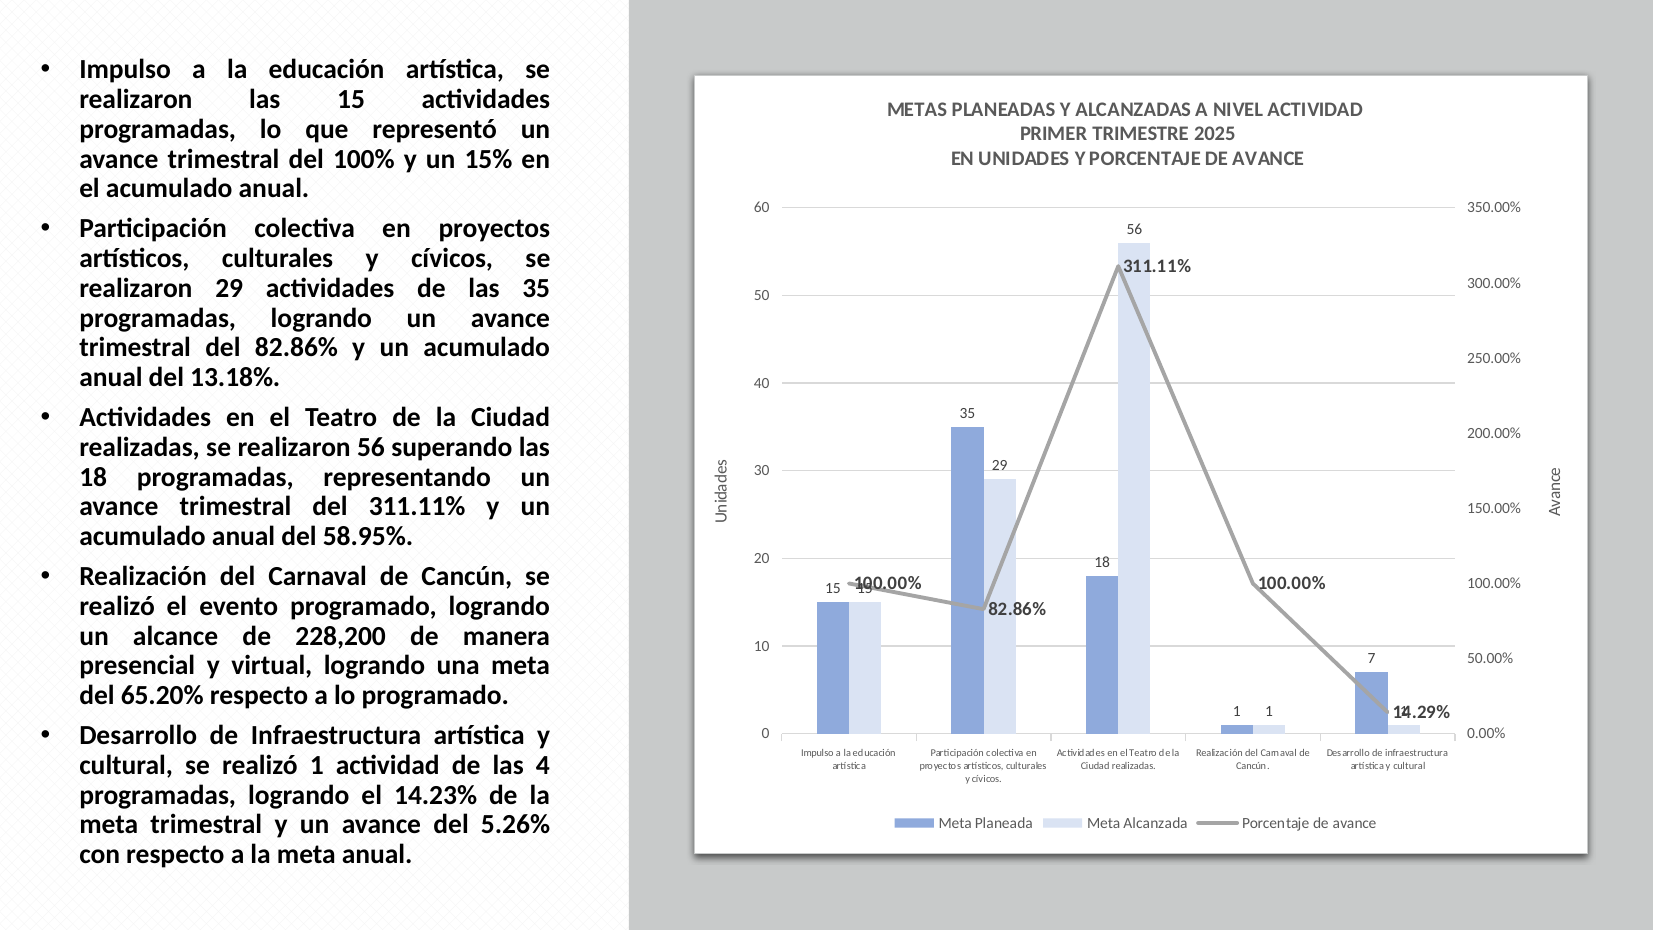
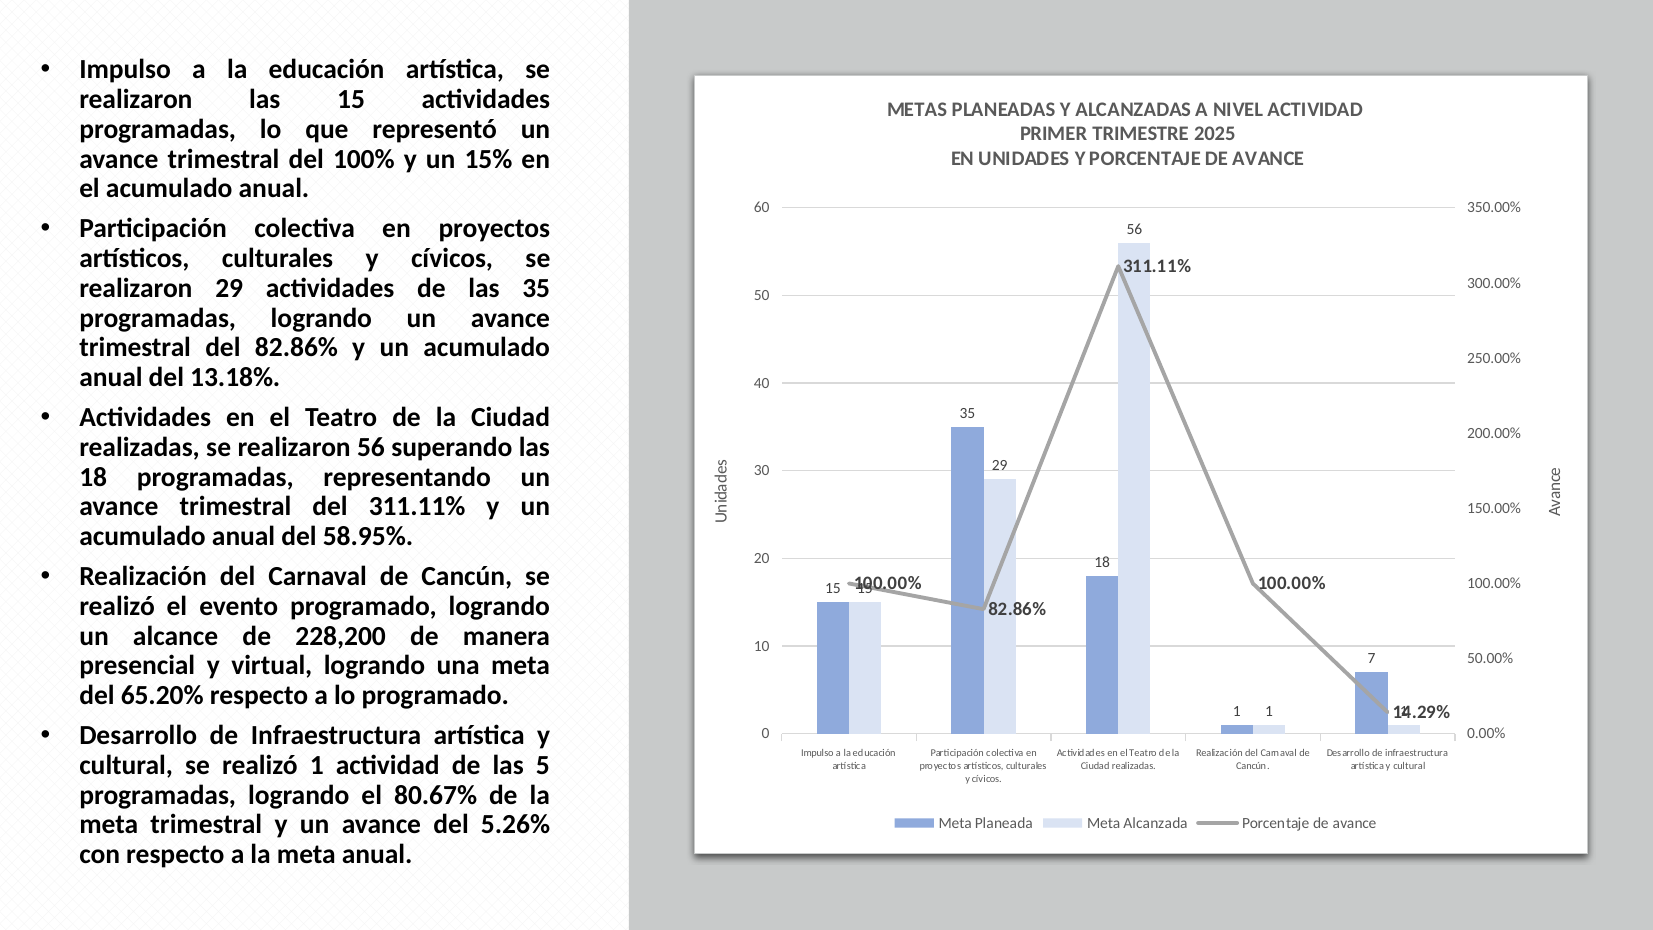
4: 4 -> 5
14.23%: 14.23% -> 80.67%
